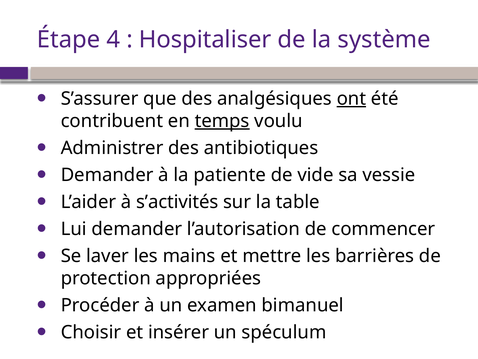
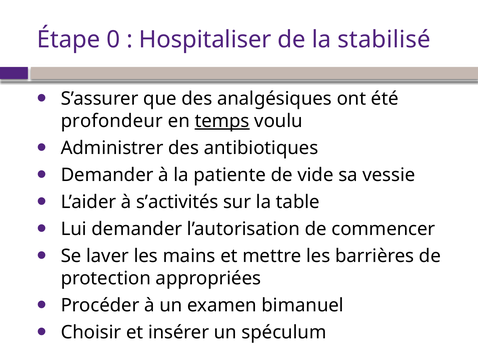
4: 4 -> 0
système: système -> stabilisé
ont underline: present -> none
contribuent: contribuent -> profondeur
